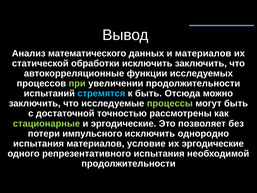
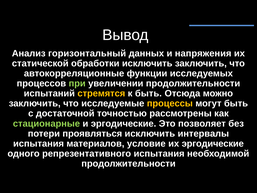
математического: математического -> горизонтальный
и материалов: материалов -> напряжения
стремятся colour: light blue -> yellow
процессы colour: light green -> yellow
импульсного: импульсного -> проявляться
однородно: однородно -> интервалы
